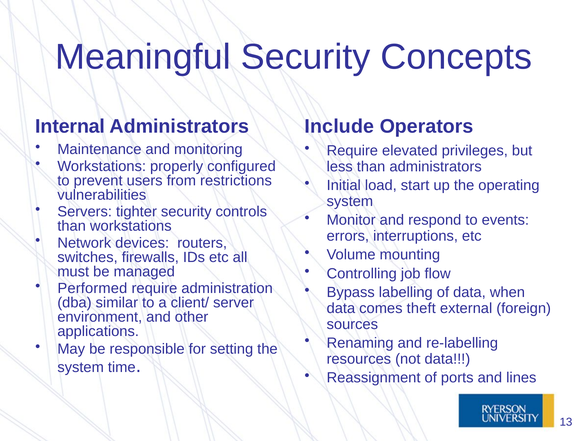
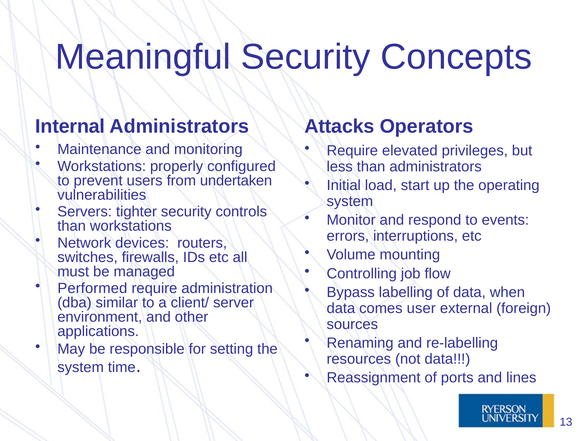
Include: Include -> Attacks
restrictions: restrictions -> undertaken
theft: theft -> user
